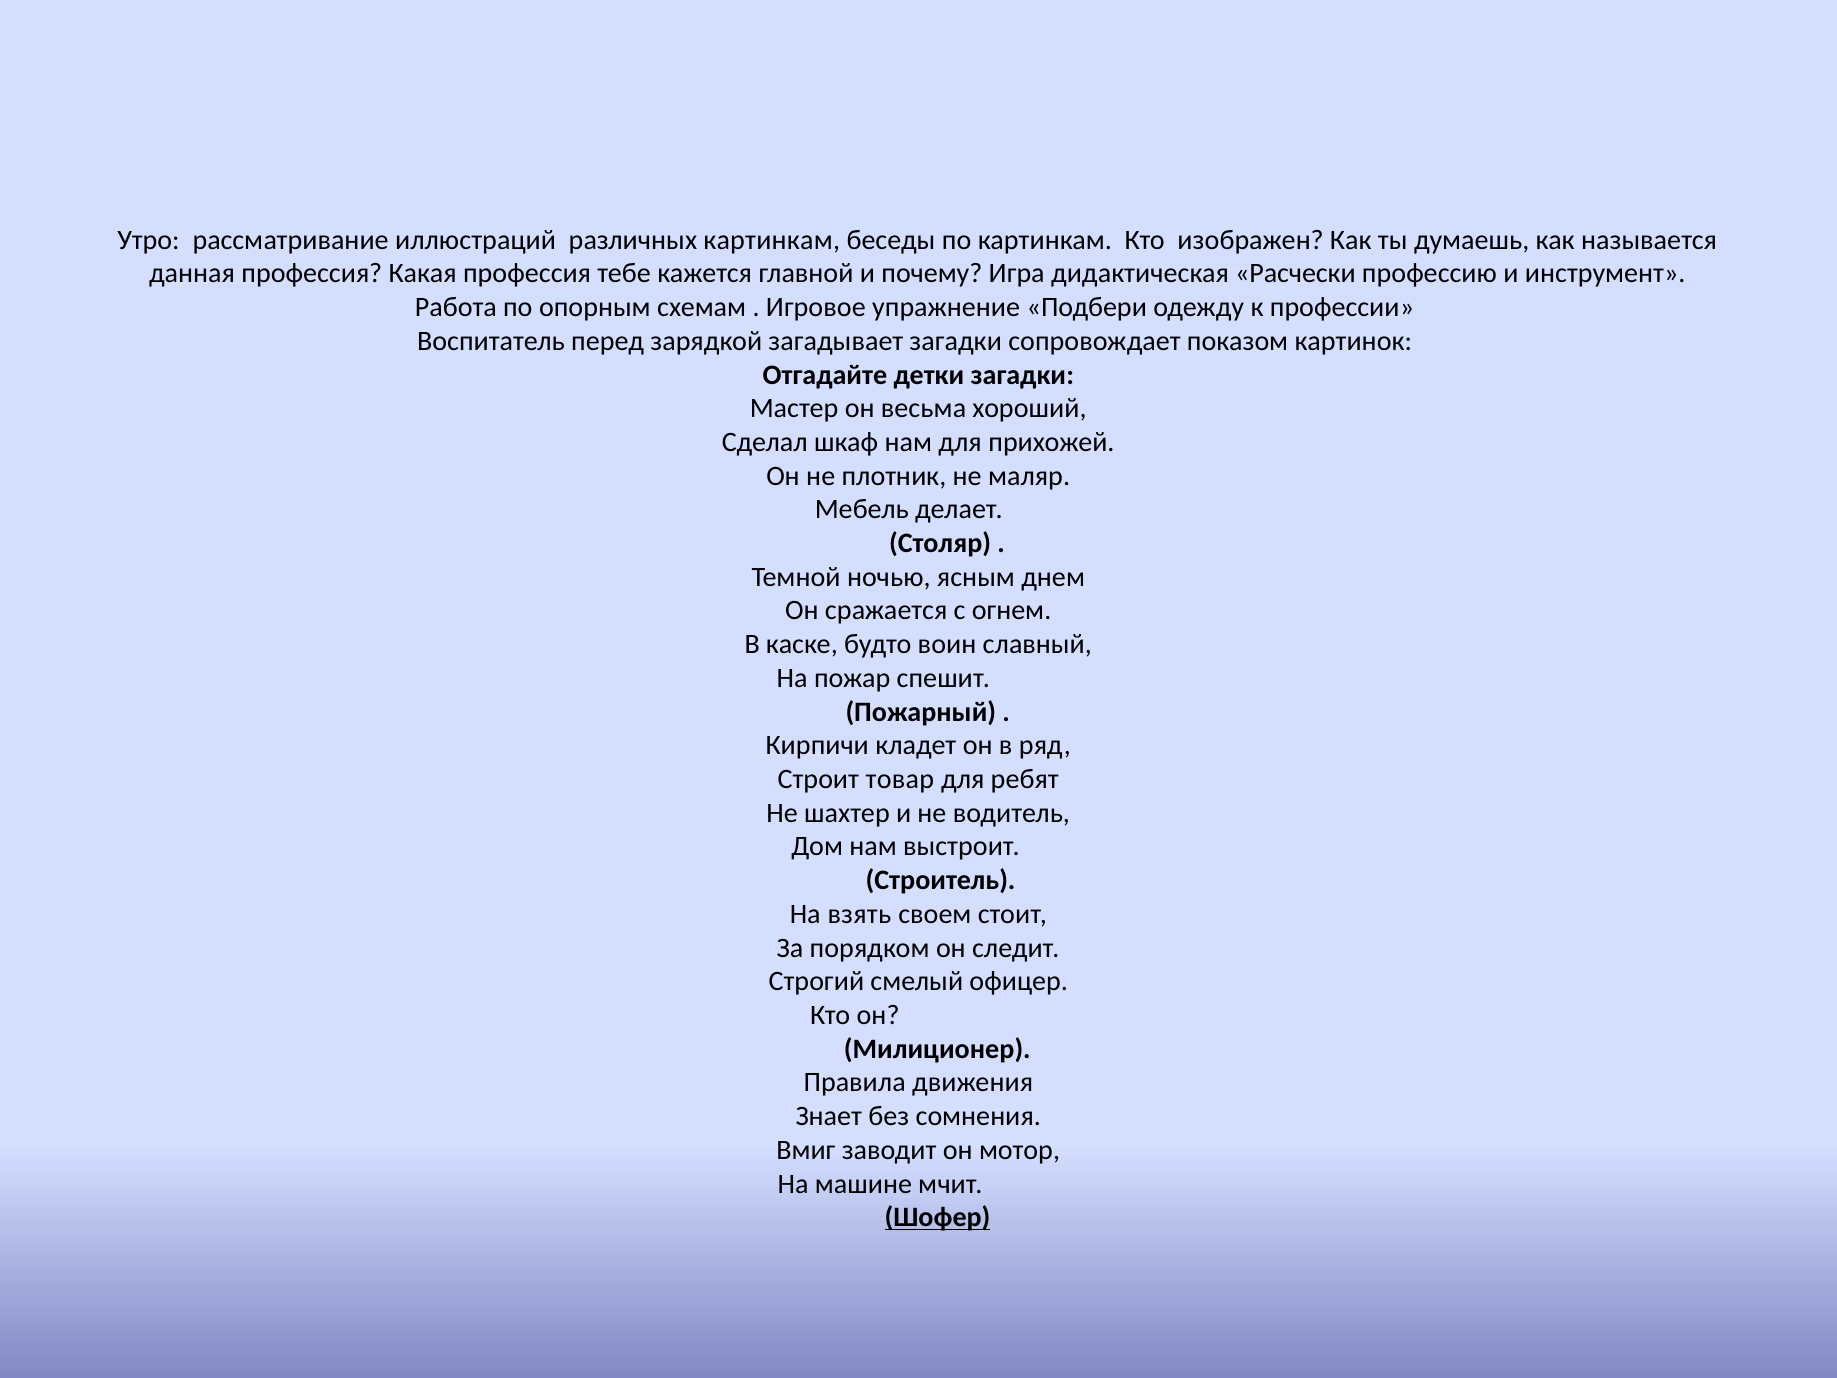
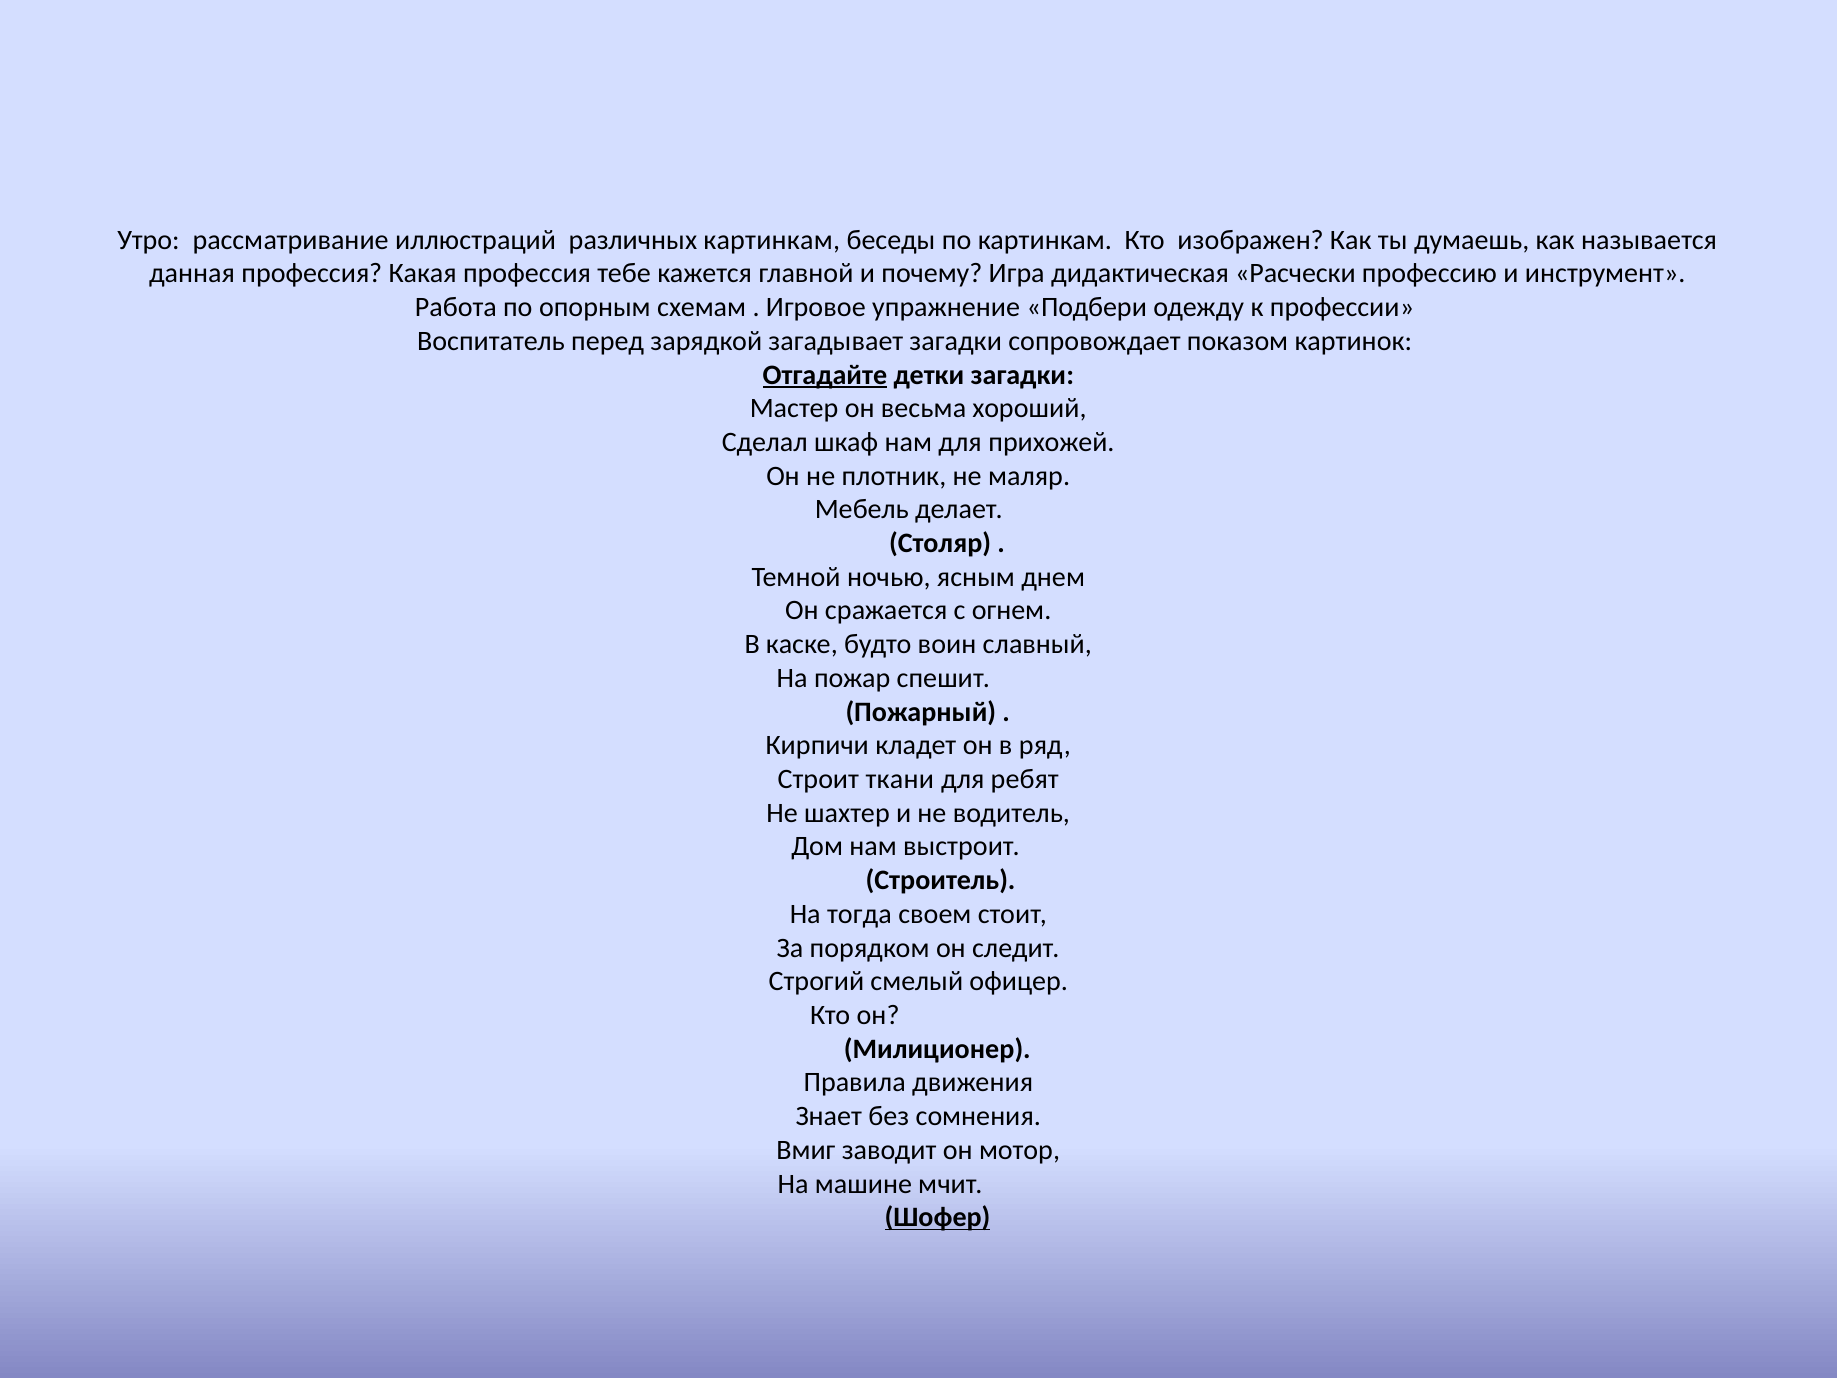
Отгадайте underline: none -> present
товар: товар -> ткани
взять: взять -> тогда
